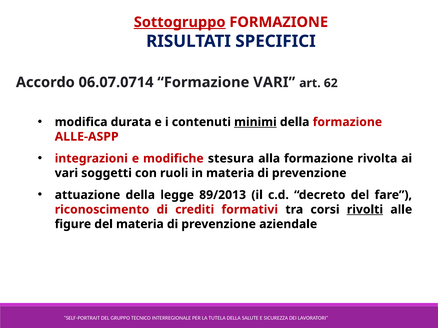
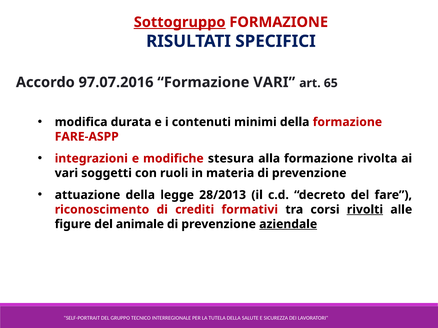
06.07.0714: 06.07.0714 -> 97.07.2016
62: 62 -> 65
minimi underline: present -> none
ALLE-ASPP: ALLE-ASPP -> FARE-ASPP
89/2013: 89/2013 -> 28/2013
del materia: materia -> animale
aziendale underline: none -> present
